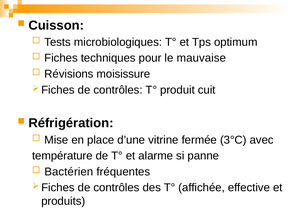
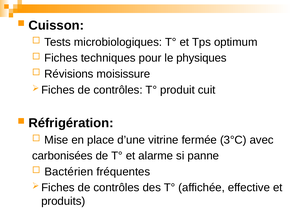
mauvaise: mauvaise -> physiques
température: température -> carbonisées
